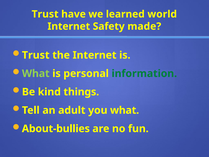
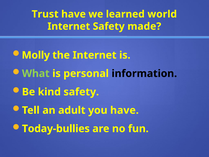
Trust at (36, 55): Trust -> Molly
information colour: green -> black
kind things: things -> safety
you what: what -> have
About-bullies: About-bullies -> Today-bullies
